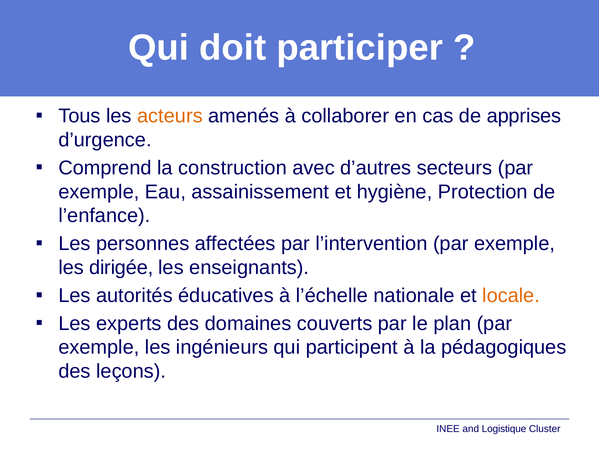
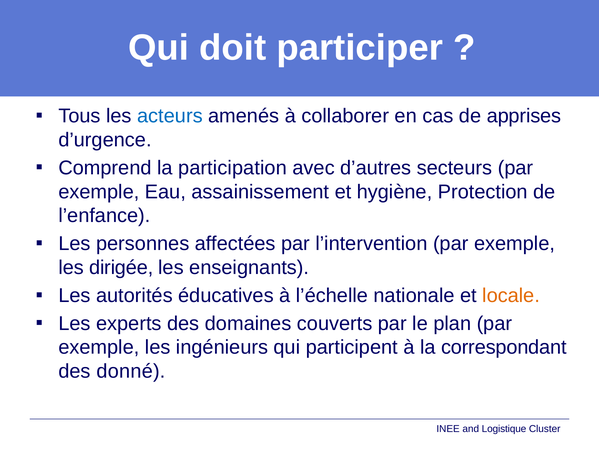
acteurs colour: orange -> blue
construction: construction -> participation
pédagogiques: pédagogiques -> correspondant
leçons: leçons -> donné
